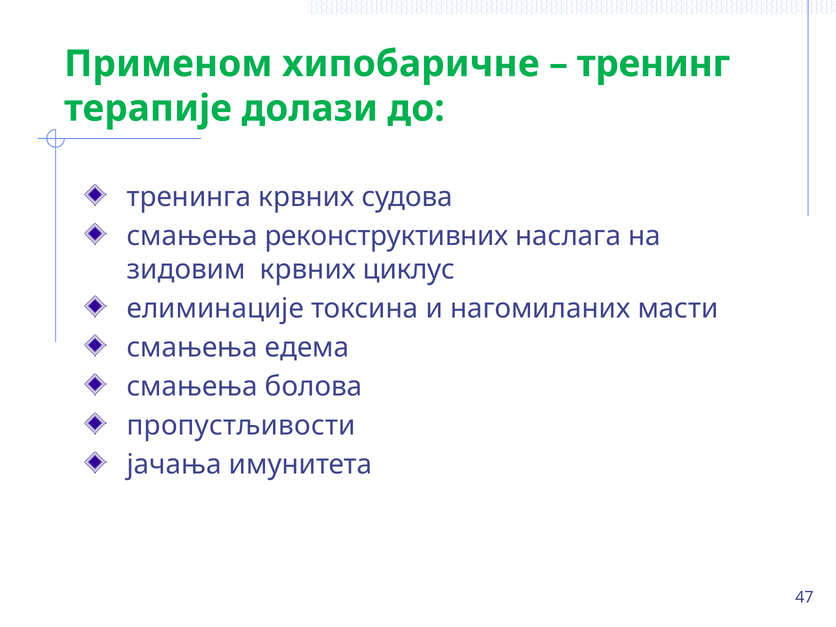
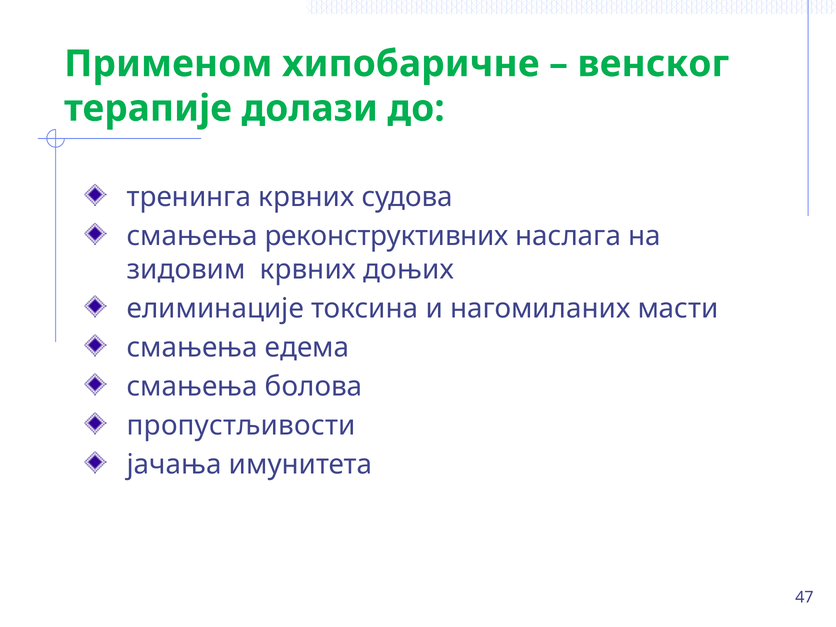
тренинг: тренинг -> венског
циклус: циклус -> доњих
